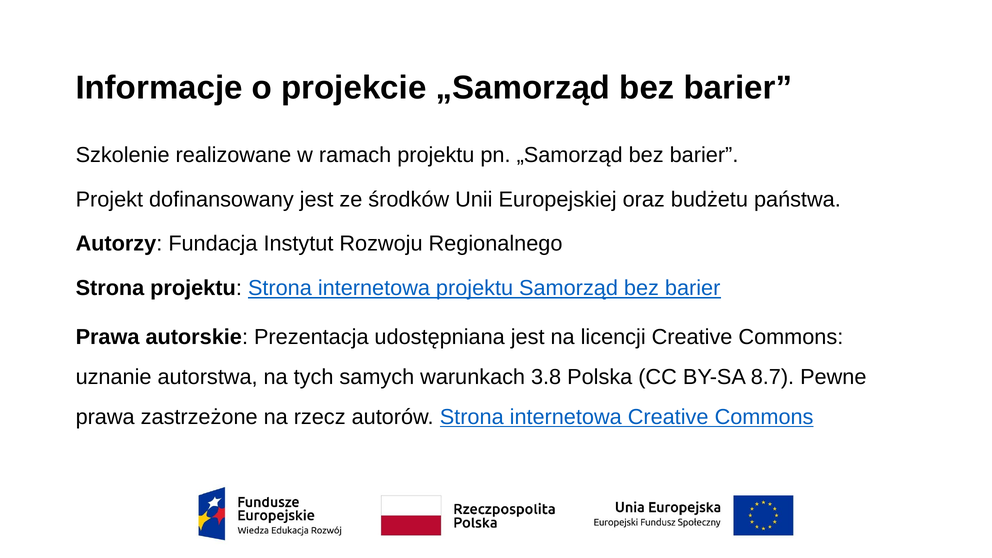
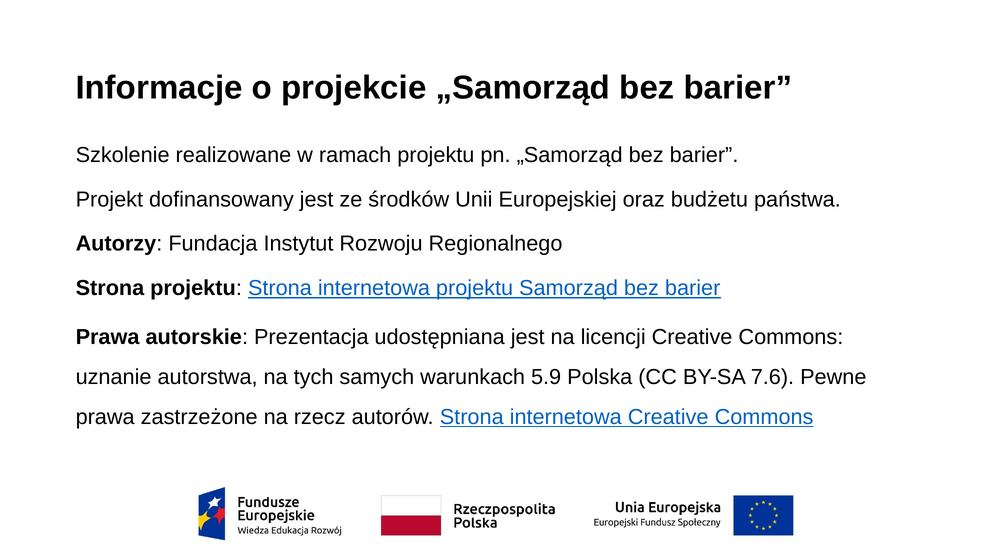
3.8: 3.8 -> 5.9
8.7: 8.7 -> 7.6
